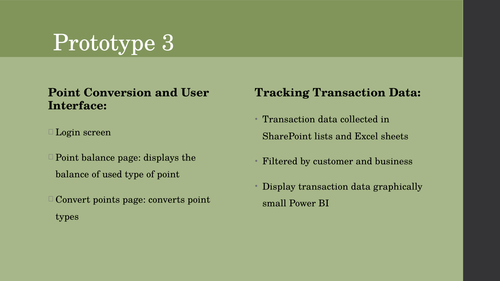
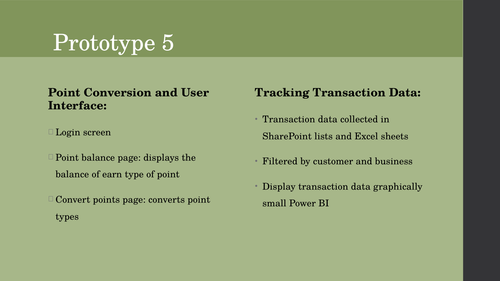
3: 3 -> 5
used: used -> earn
